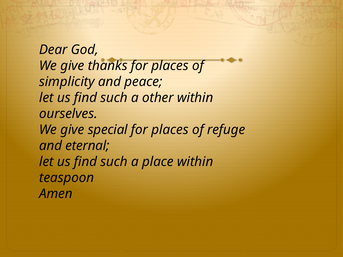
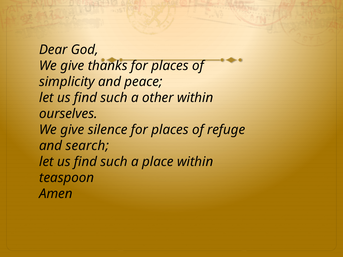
special: special -> silence
eternal: eternal -> search
